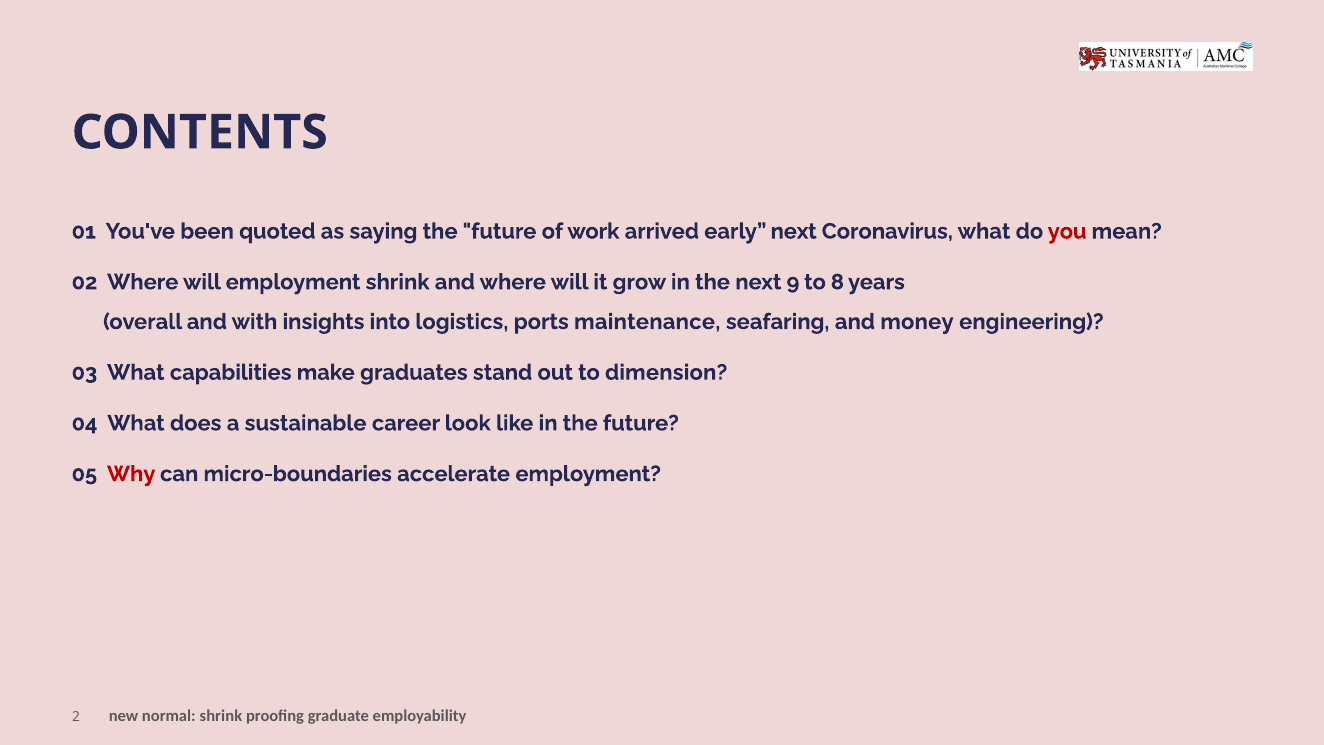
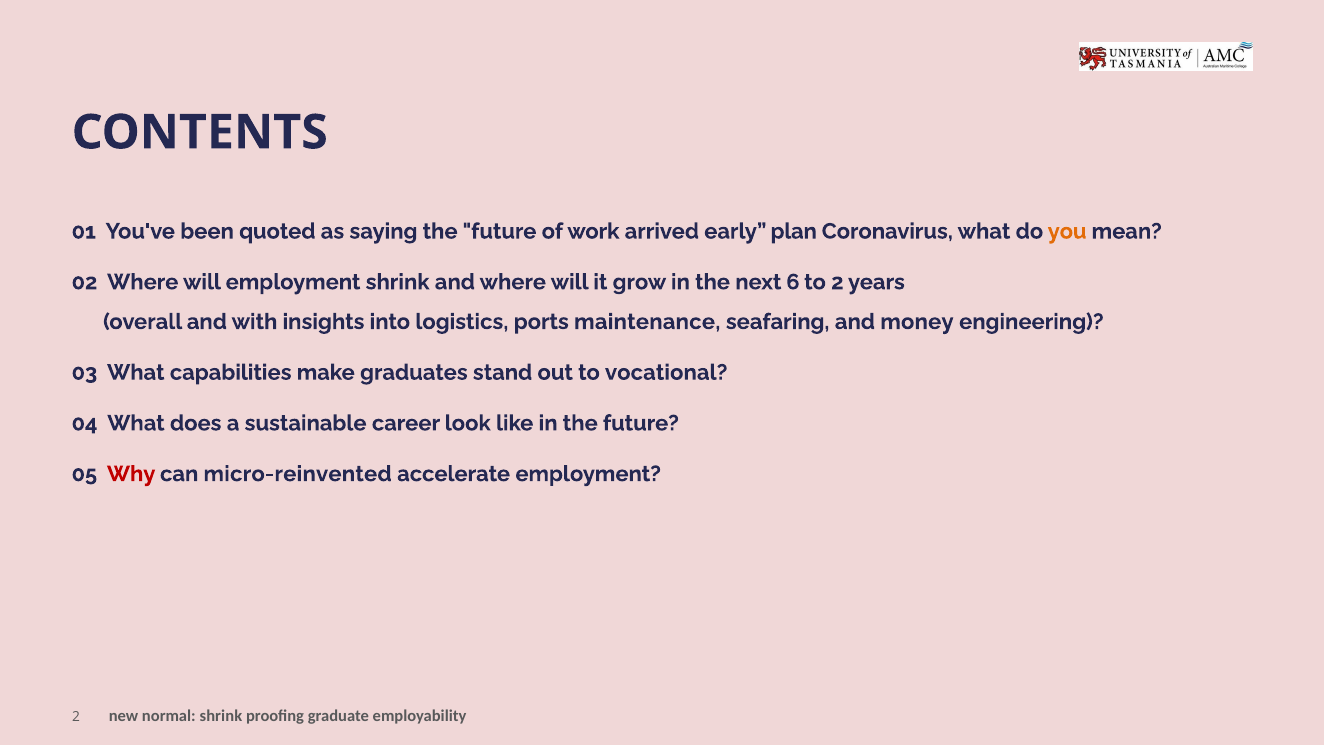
early next: next -> plan
you colour: red -> orange
9: 9 -> 6
to 8: 8 -> 2
dimension: dimension -> vocational
micro-boundaries: micro-boundaries -> micro-reinvented
